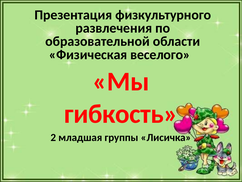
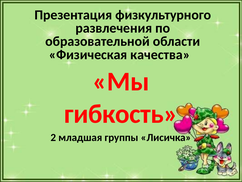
веселого: веселого -> качества
